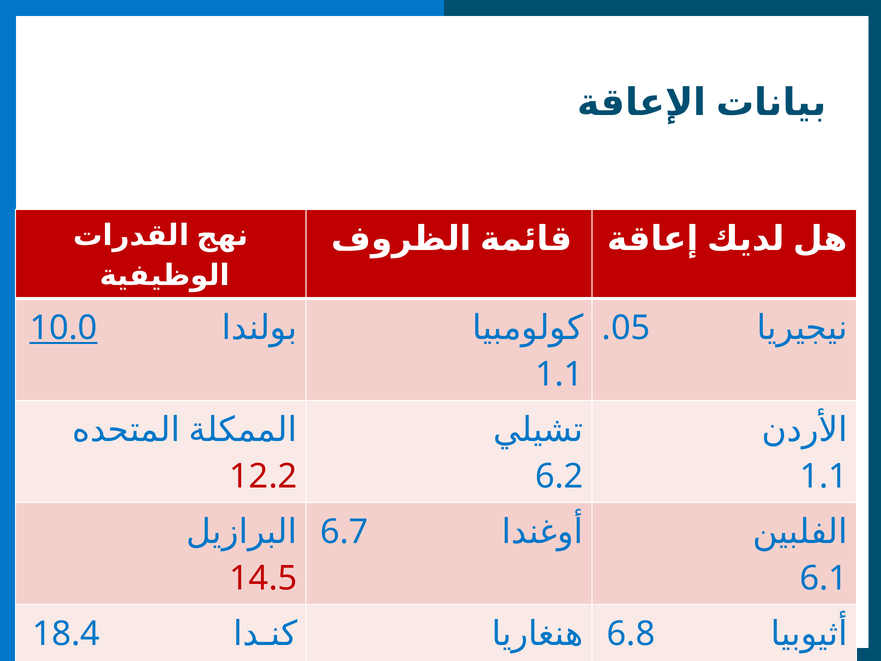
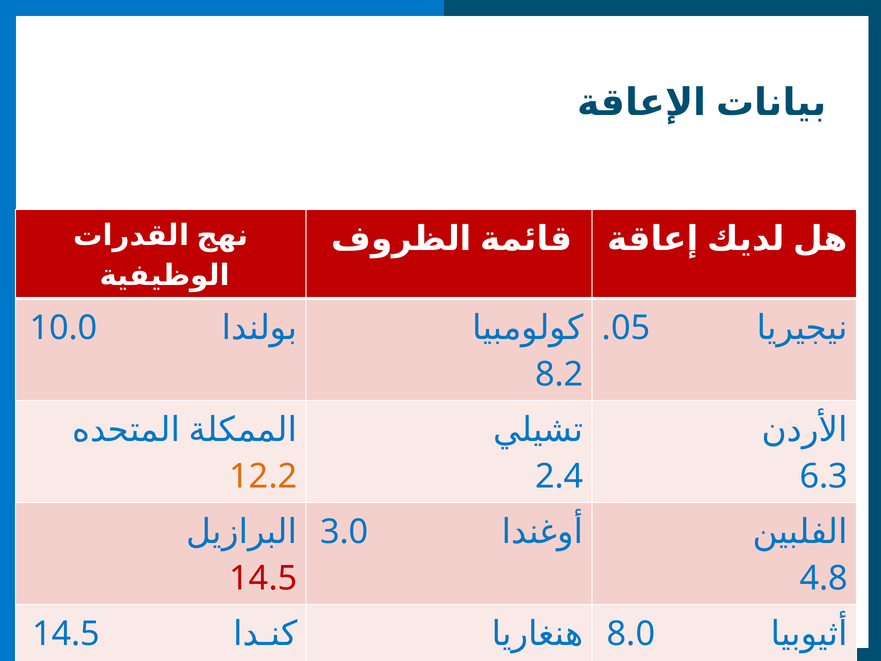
10.0 underline: present -> none
1.1 at (559, 375): 1.1 -> 8.2
12.2 colour: red -> orange
6.2: 6.2 -> 2.4
1.1 at (824, 476): 1.1 -> 6.3
6.7: 6.7 -> 3.0
6.1: 6.1 -> 4.8
18.4 at (66, 634): 18.4 -> 14.5
6.8: 6.8 -> 8.0
